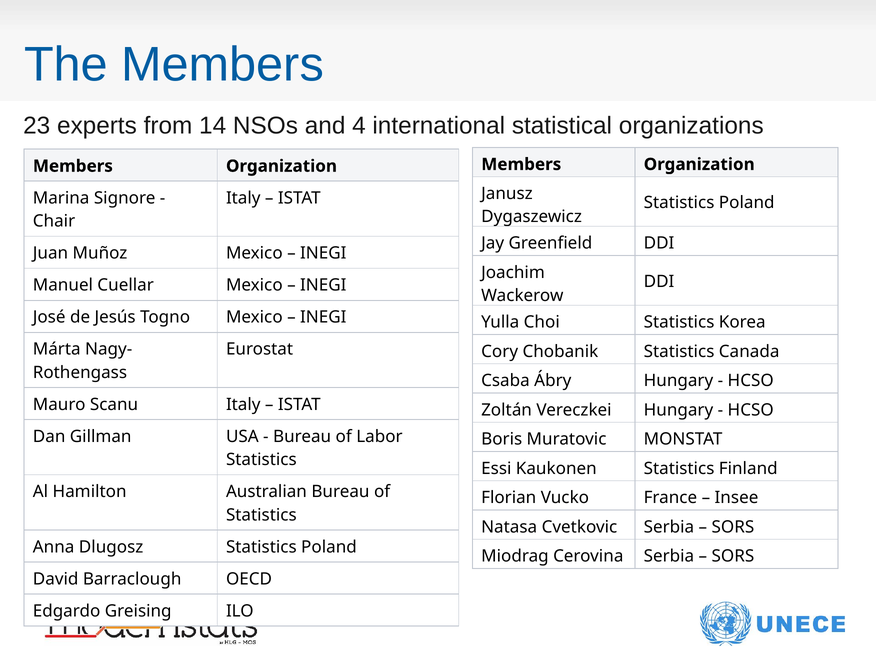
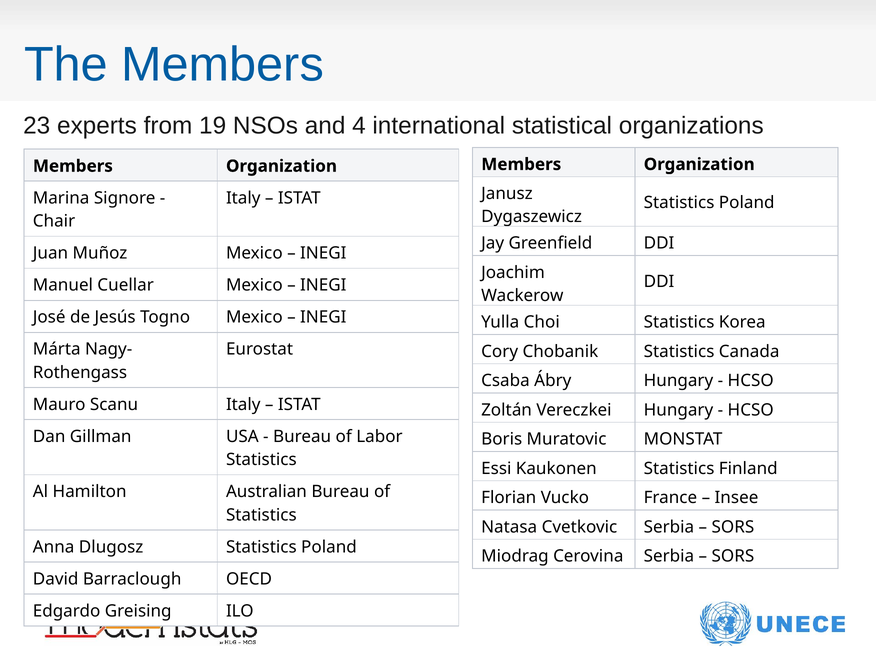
14: 14 -> 19
